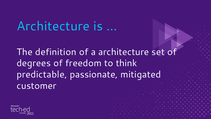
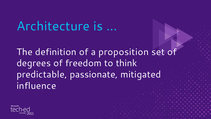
a architecture: architecture -> proposition
customer: customer -> influence
